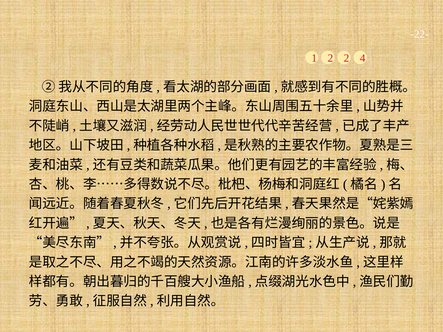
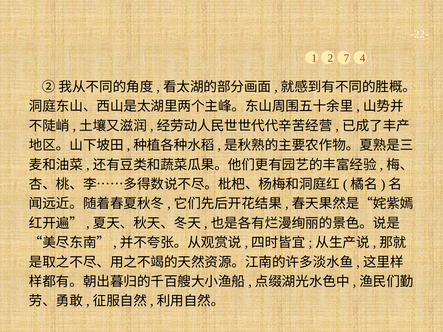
2 2: 2 -> 7
